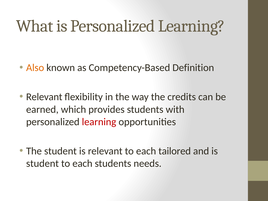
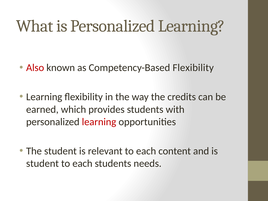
Also colour: orange -> red
Competency-Based Definition: Definition -> Flexibility
Relevant at (44, 97): Relevant -> Learning
tailored: tailored -> content
